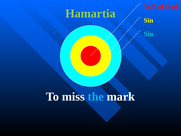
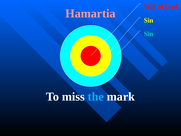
Hamartia colour: light green -> pink
